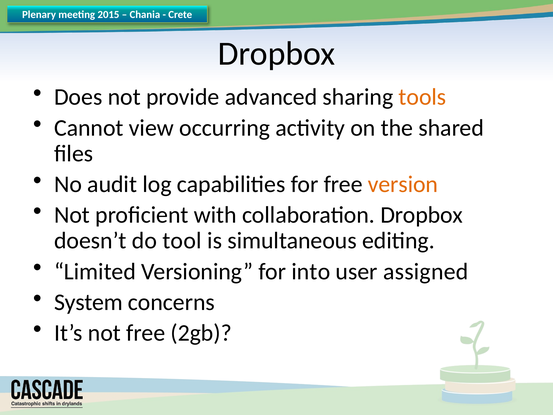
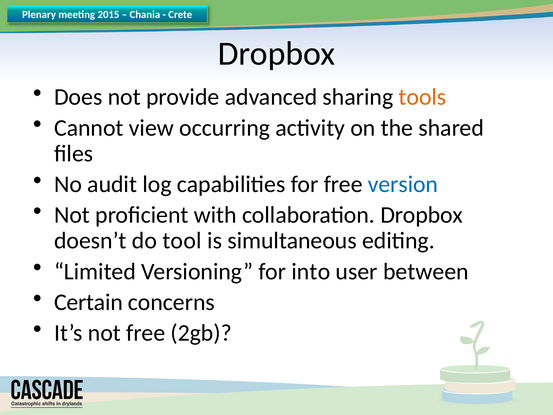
version colour: orange -> blue
assigned: assigned -> between
System: System -> Certain
